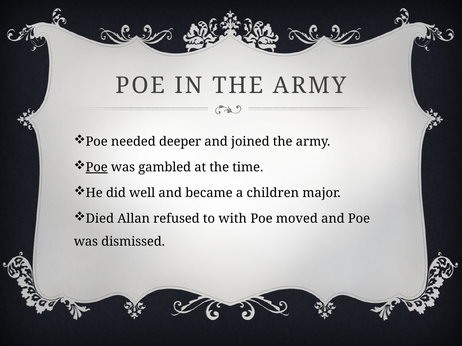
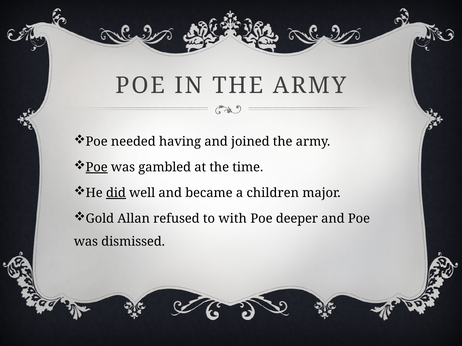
deeper: deeper -> having
did underline: none -> present
Died: Died -> Gold
moved: moved -> deeper
